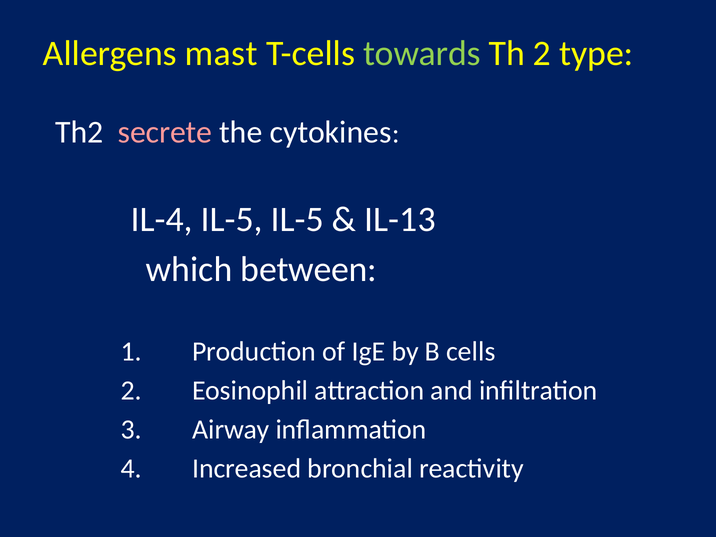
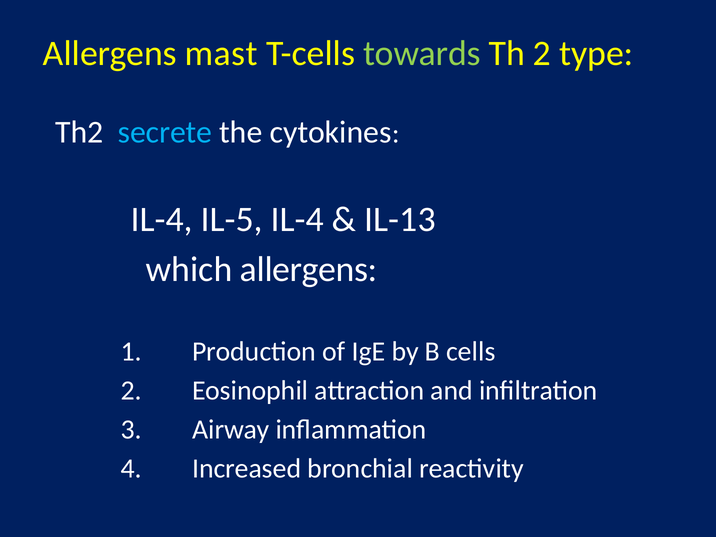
secrete colour: pink -> light blue
IL-5 IL-5: IL-5 -> IL-4
which between: between -> allergens
